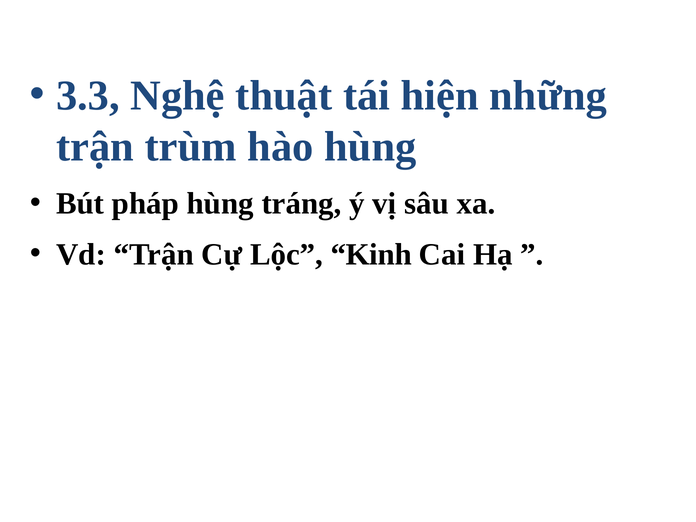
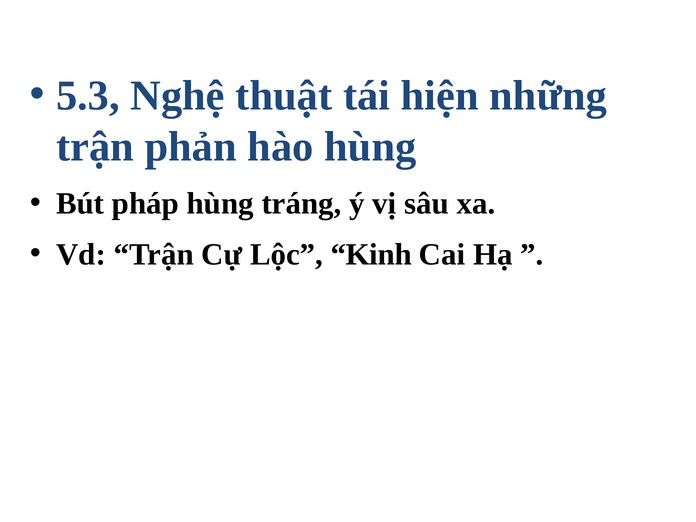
3.3: 3.3 -> 5.3
trùm: trùm -> phản
